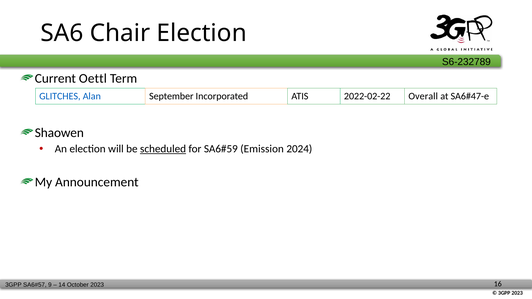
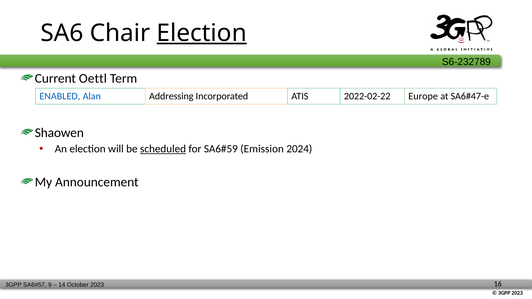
Election at (202, 33) underline: none -> present
GLITCHES: GLITCHES -> ENABLED
September: September -> Addressing
Overall: Overall -> Europe
